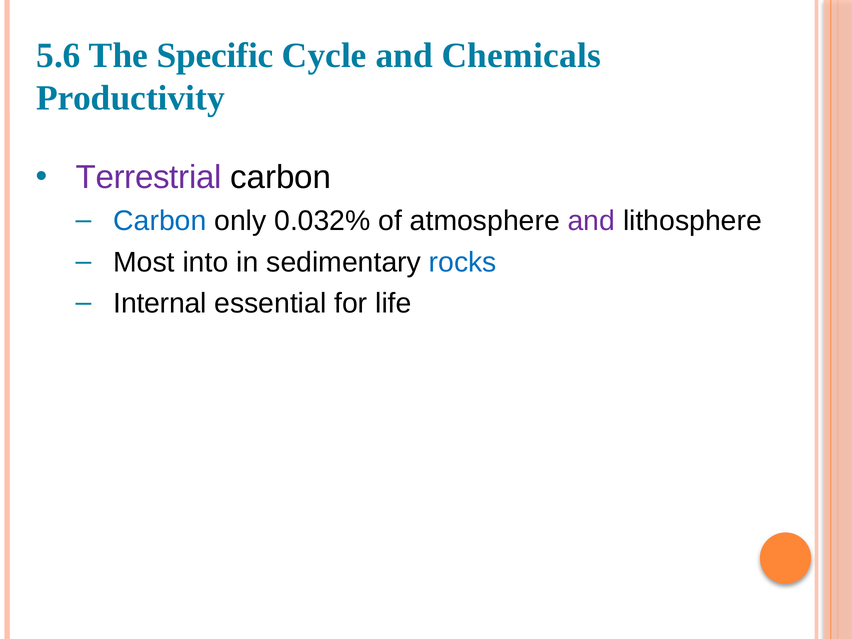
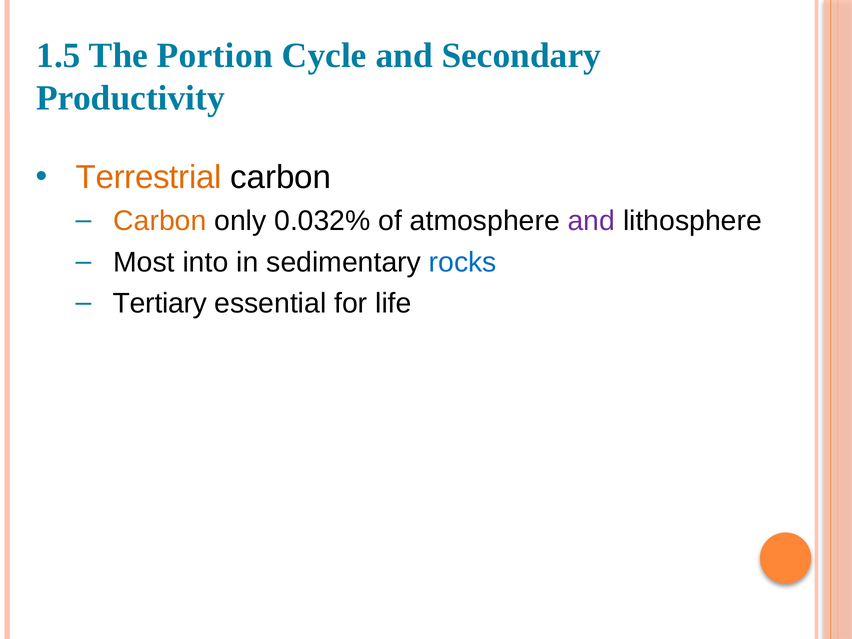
5.6: 5.6 -> 1.5
Specific: Specific -> Portion
Chemicals: Chemicals -> Secondary
Terrestrial colour: purple -> orange
Carbon at (160, 221) colour: blue -> orange
Internal: Internal -> Tertiary
